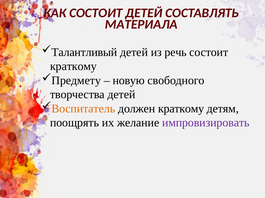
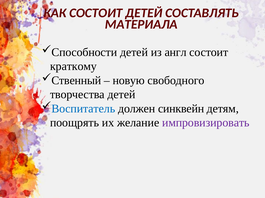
Талантливый: Талантливый -> Способности
речь: речь -> англ
Предмету: Предмету -> Ственный
Воспитатель colour: orange -> blue
должен краткому: краткому -> синквейн
